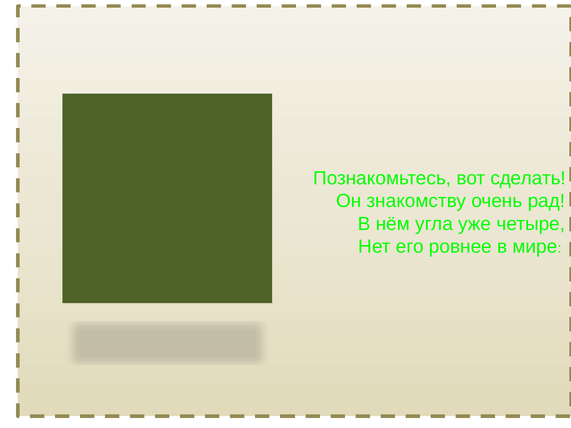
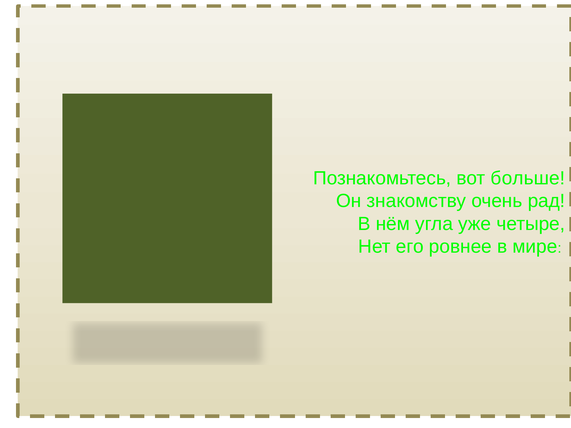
сделать: сделать -> больше
